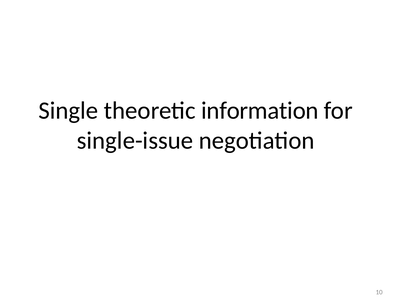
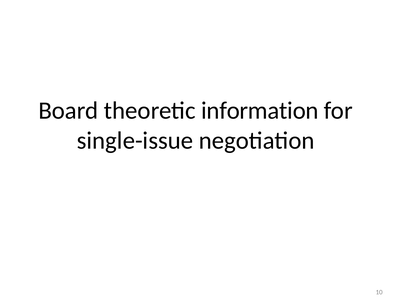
Single: Single -> Board
